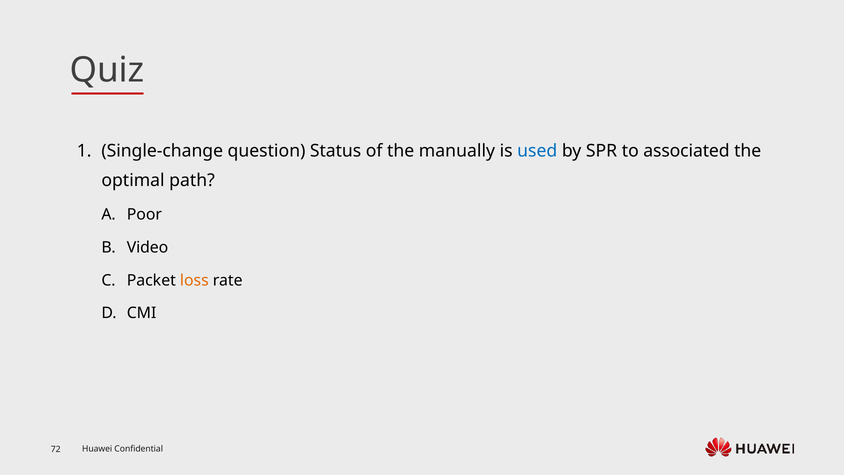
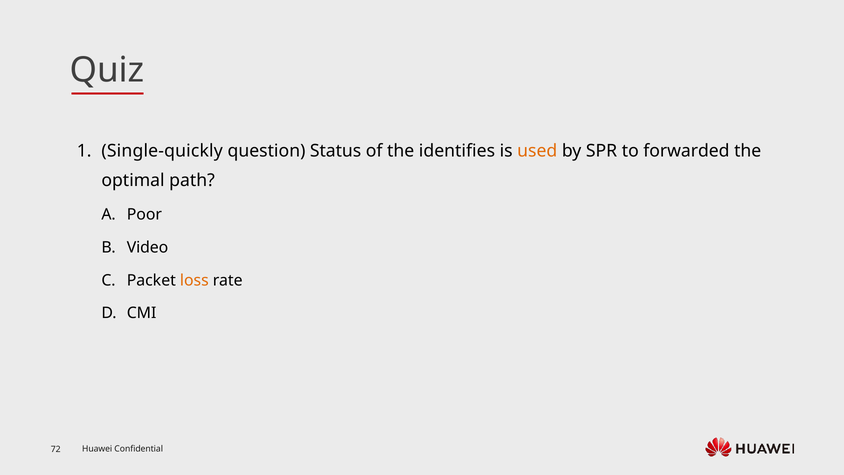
Single-change: Single-change -> Single-quickly
manually: manually -> identifies
used colour: blue -> orange
associated: associated -> forwarded
